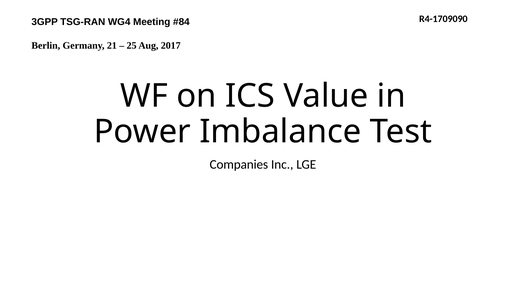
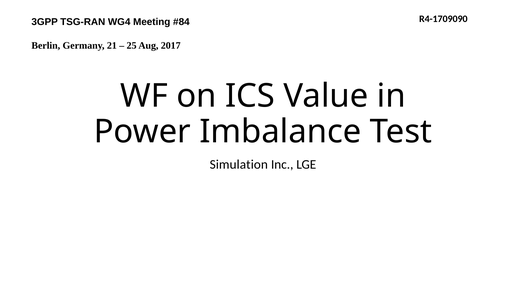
Companies: Companies -> Simulation
